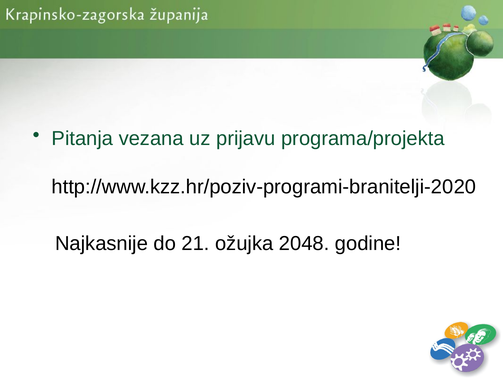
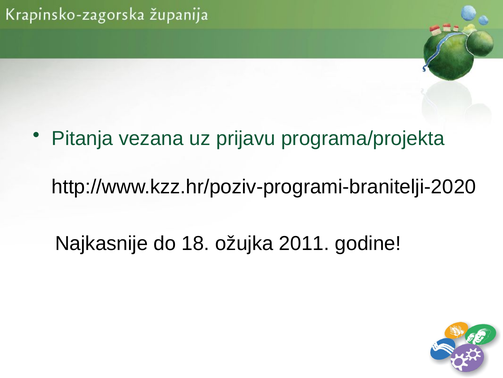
21: 21 -> 18
2048: 2048 -> 2011
